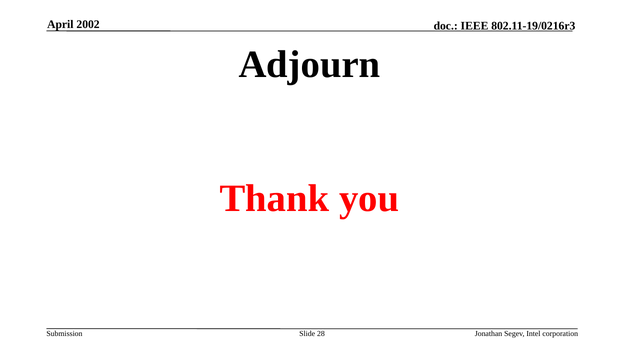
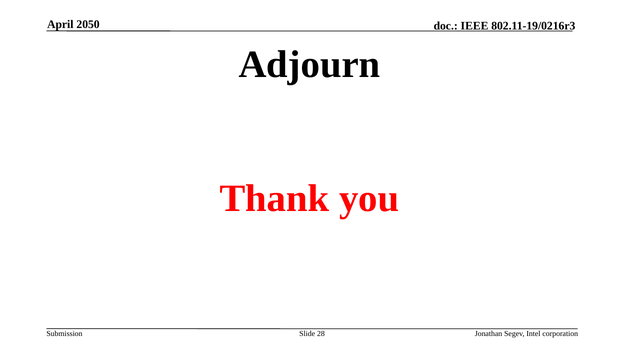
2002: 2002 -> 2050
